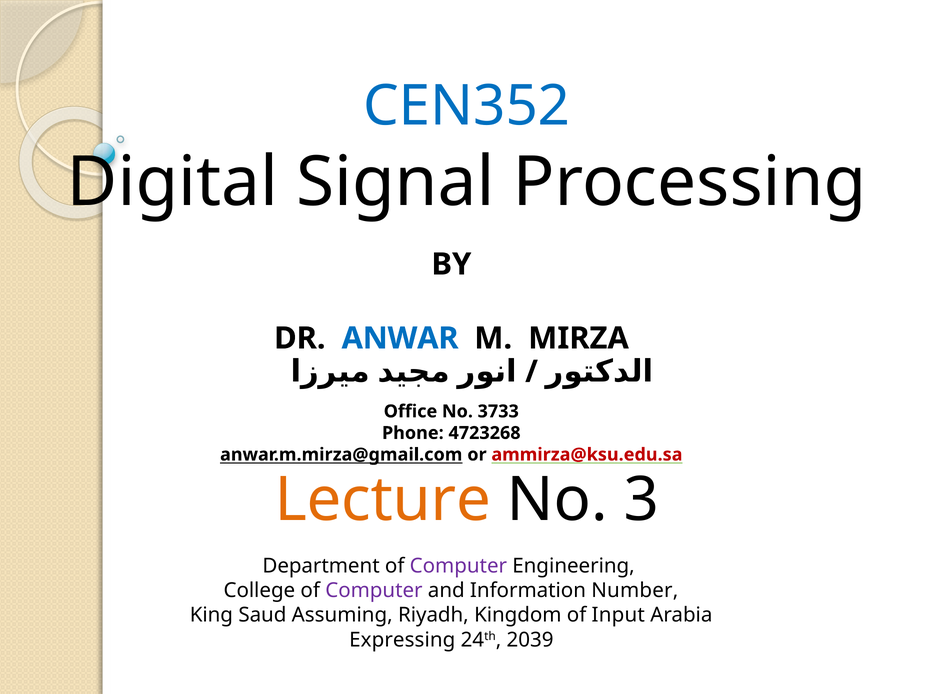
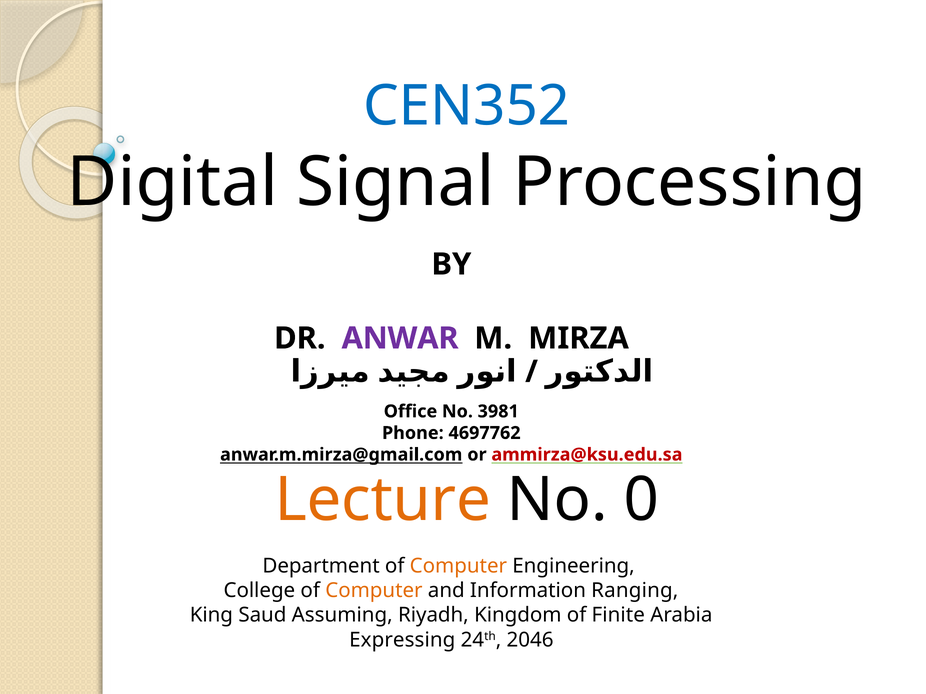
ANWAR colour: blue -> purple
3733: 3733 -> 3981
4723268: 4723268 -> 4697762
3: 3 -> 0
Computer at (458, 566) colour: purple -> orange
Computer at (374, 591) colour: purple -> orange
Number: Number -> Ranging
Input: Input -> Finite
2039: 2039 -> 2046
